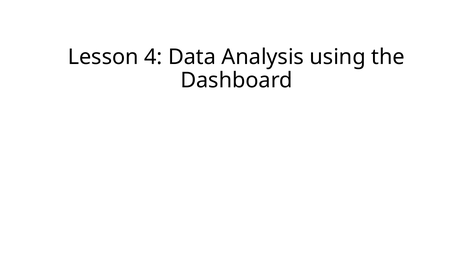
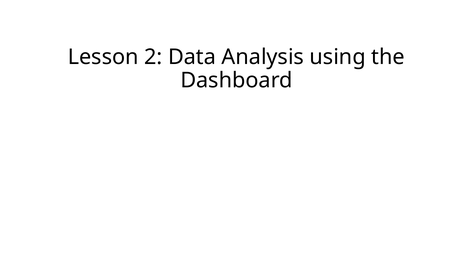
4: 4 -> 2
